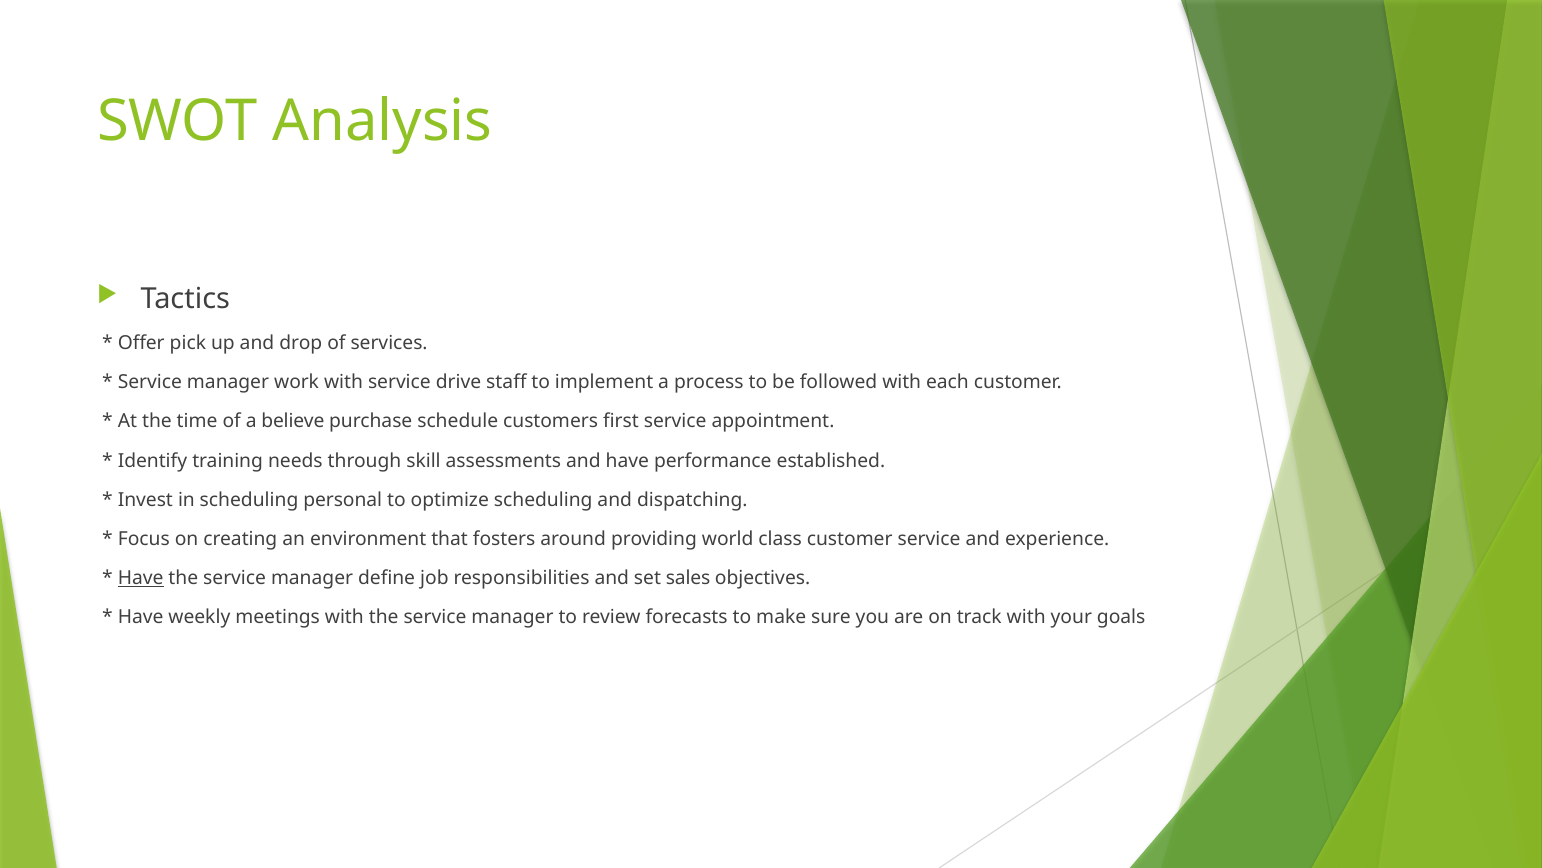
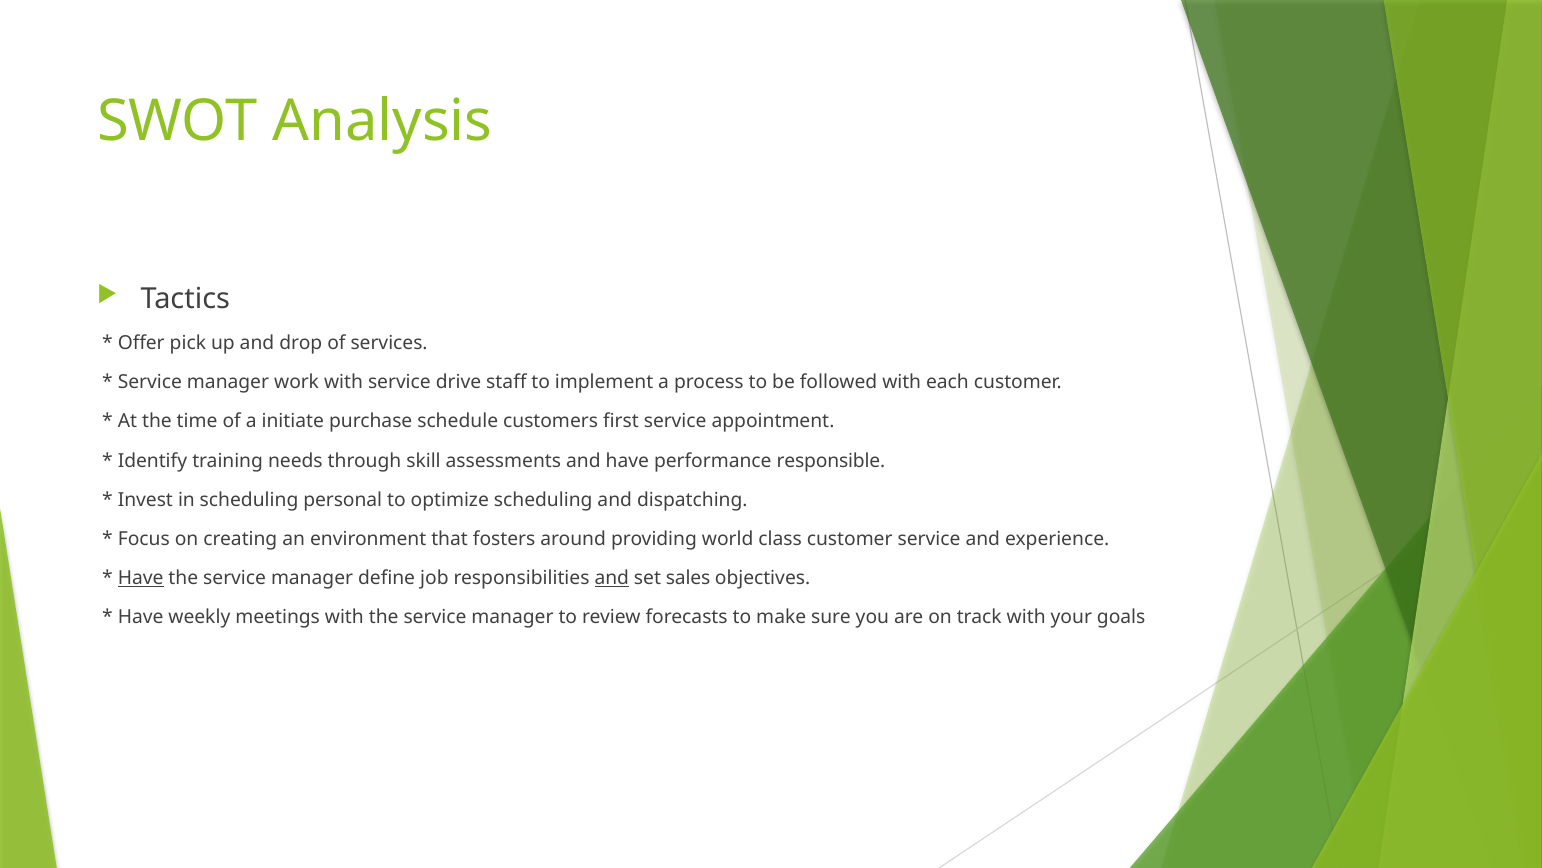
believe: believe -> initiate
established: established -> responsible
and at (612, 578) underline: none -> present
